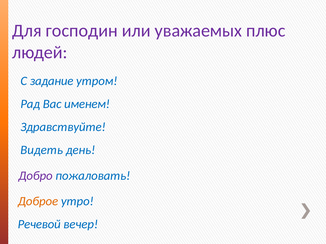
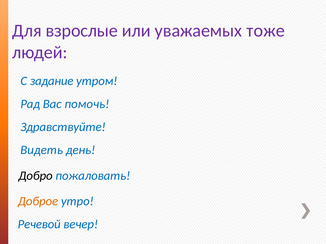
господин: господин -> взрослые
плюс: плюс -> тоже
именем: именем -> помочь
Добро colour: purple -> black
